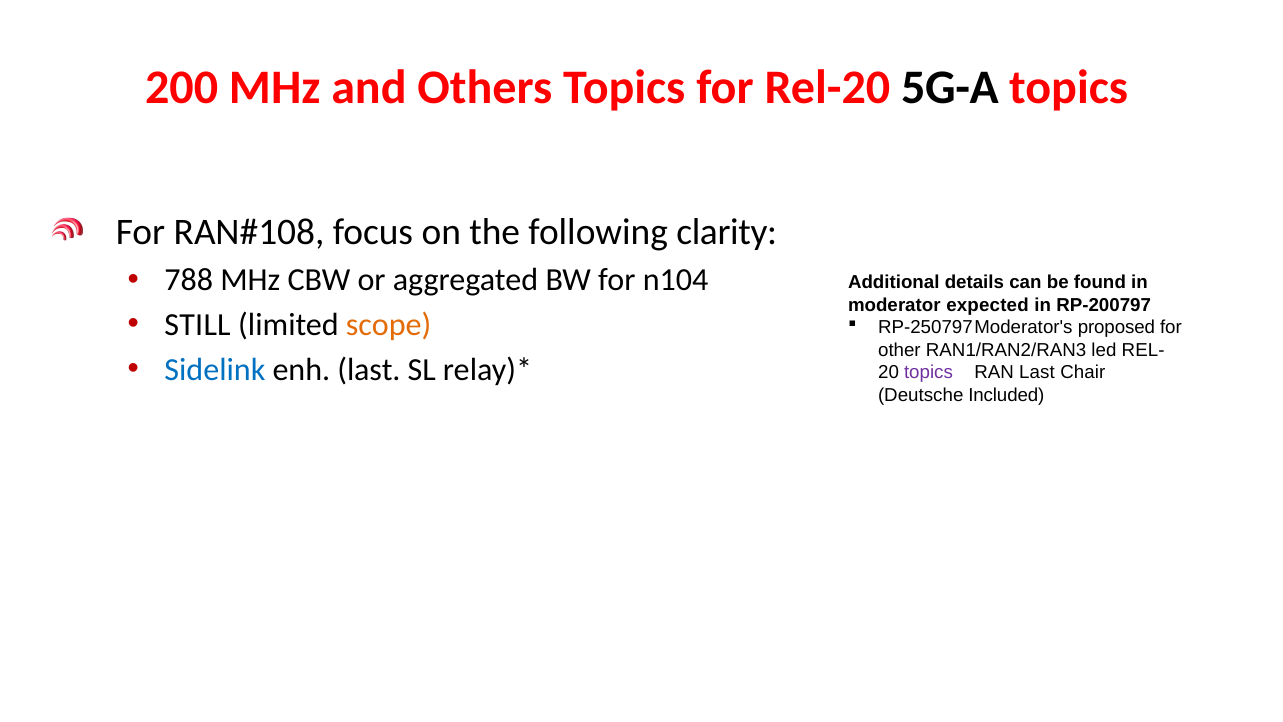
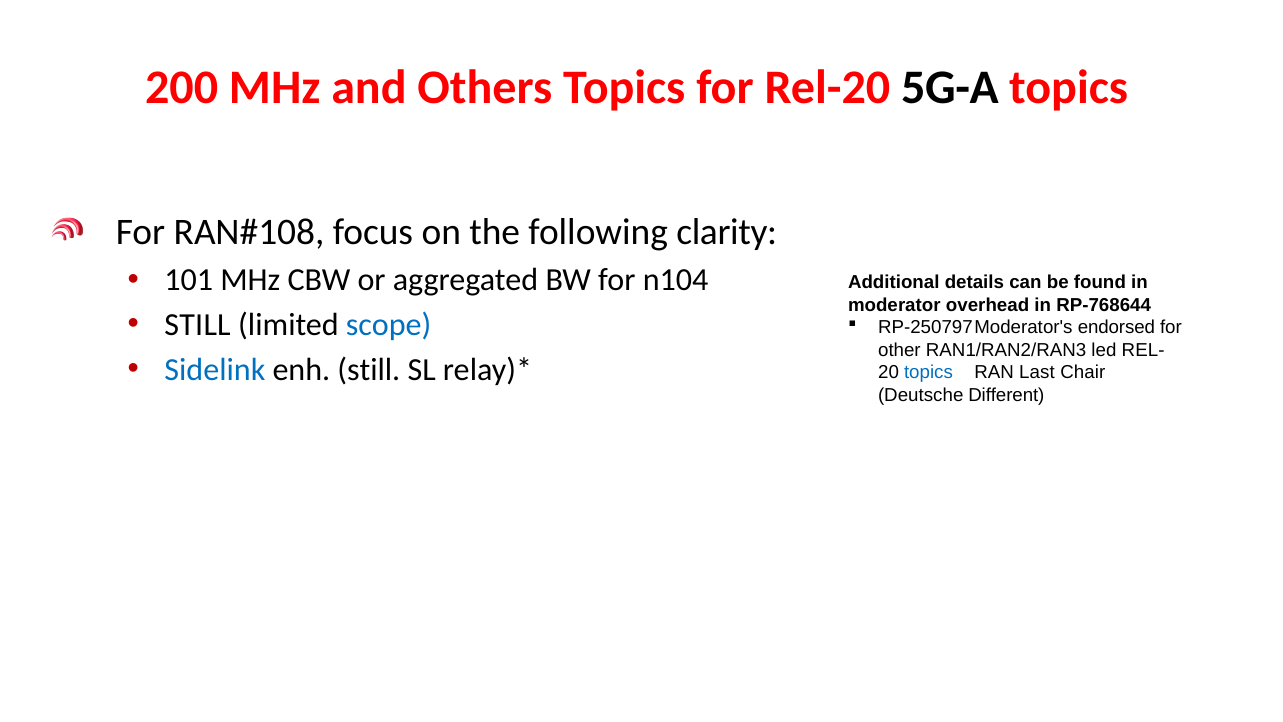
788: 788 -> 101
expected: expected -> overhead
RP-200797: RP-200797 -> RP-768644
scope colour: orange -> blue
proposed: proposed -> endorsed
enh last: last -> still
topics at (928, 372) colour: purple -> blue
Included: Included -> Different
